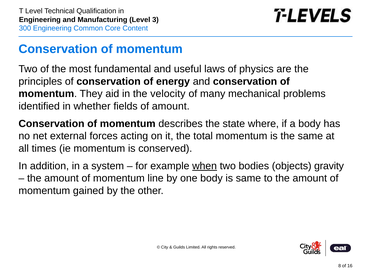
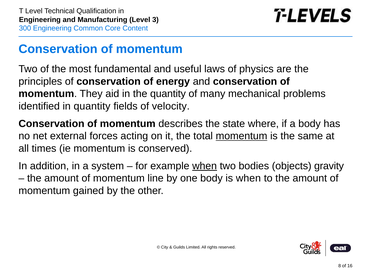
the velocity: velocity -> quantity
in whether: whether -> quantity
of amount: amount -> velocity
momentum at (242, 136) underline: none -> present
is same: same -> when
